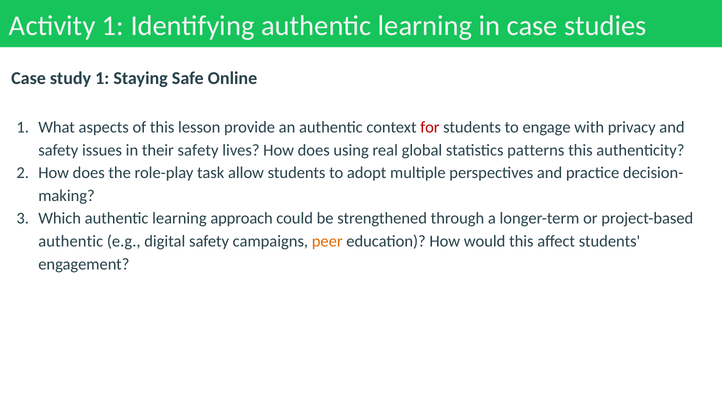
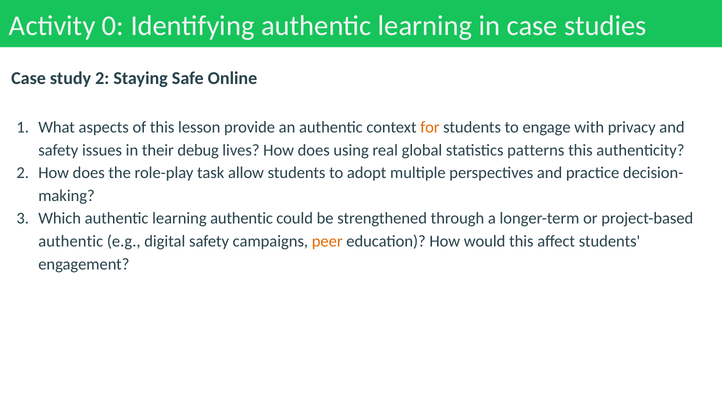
Activity 1: 1 -> 0
study 1: 1 -> 2
for colour: red -> orange
their safety: safety -> debug
learning approach: approach -> authentic
